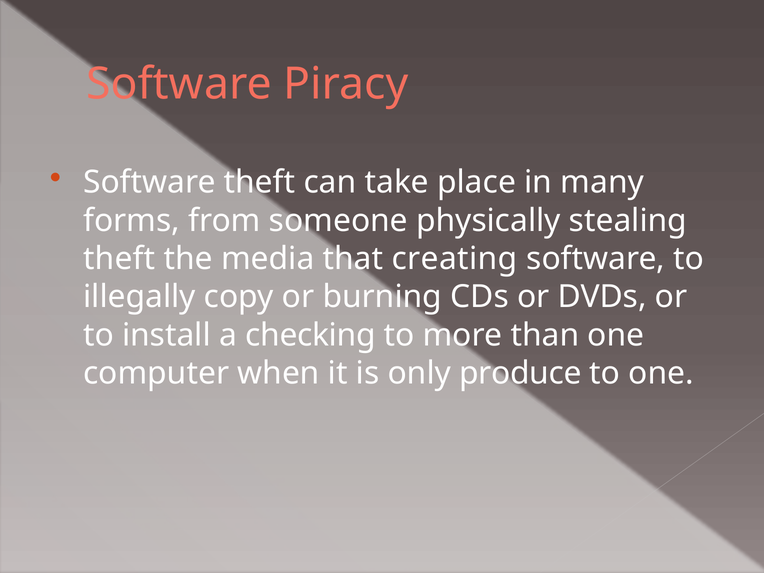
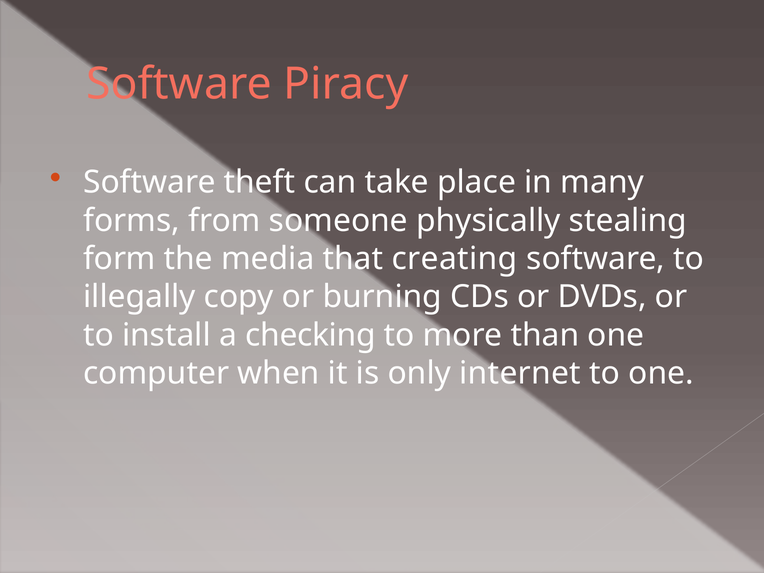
theft at (119, 259): theft -> form
produce: produce -> internet
